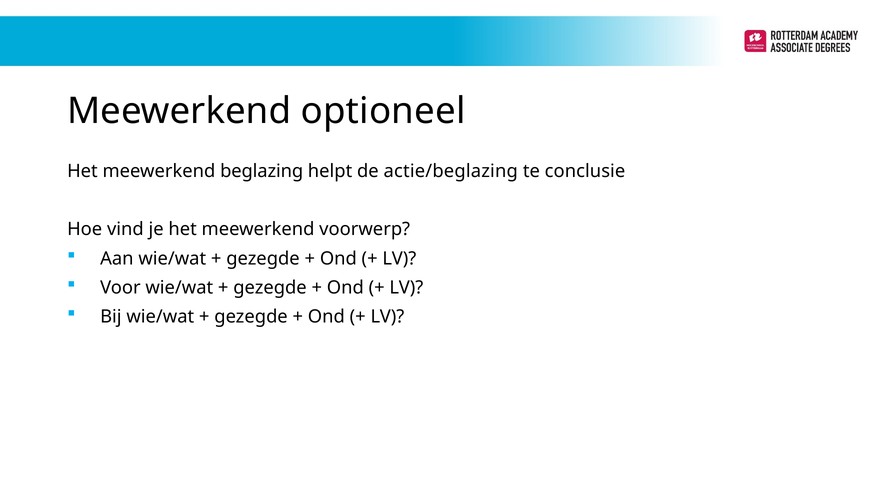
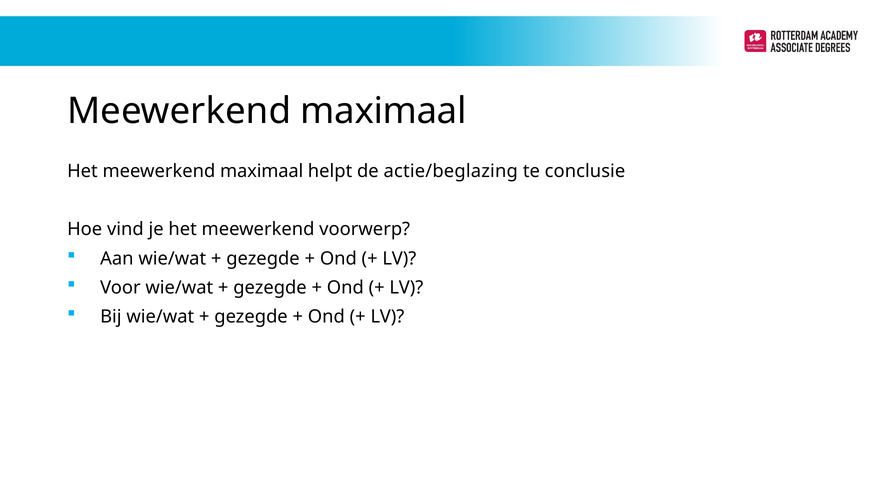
optioneel at (383, 111): optioneel -> maximaal
Het meewerkend beglazing: beglazing -> maximaal
